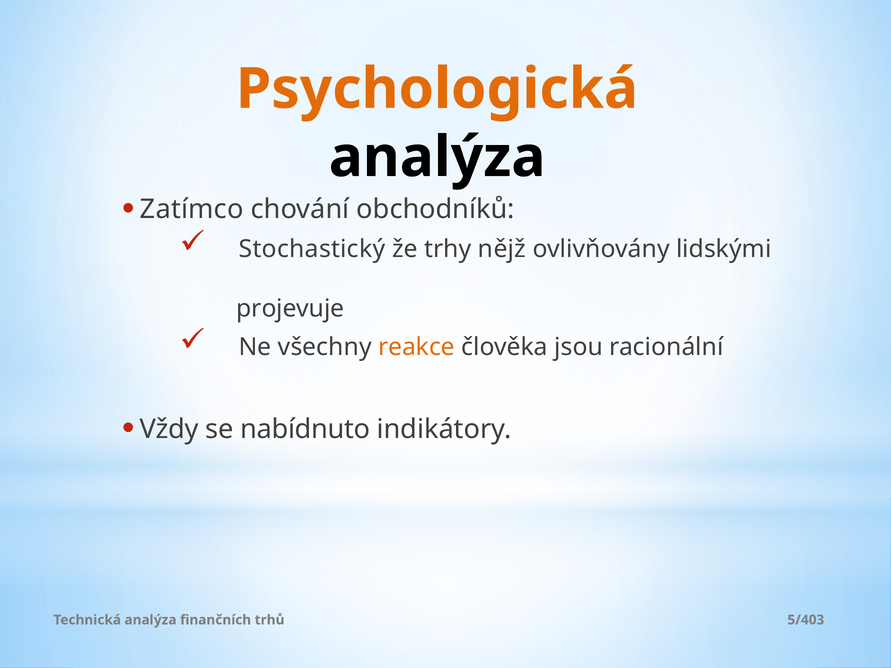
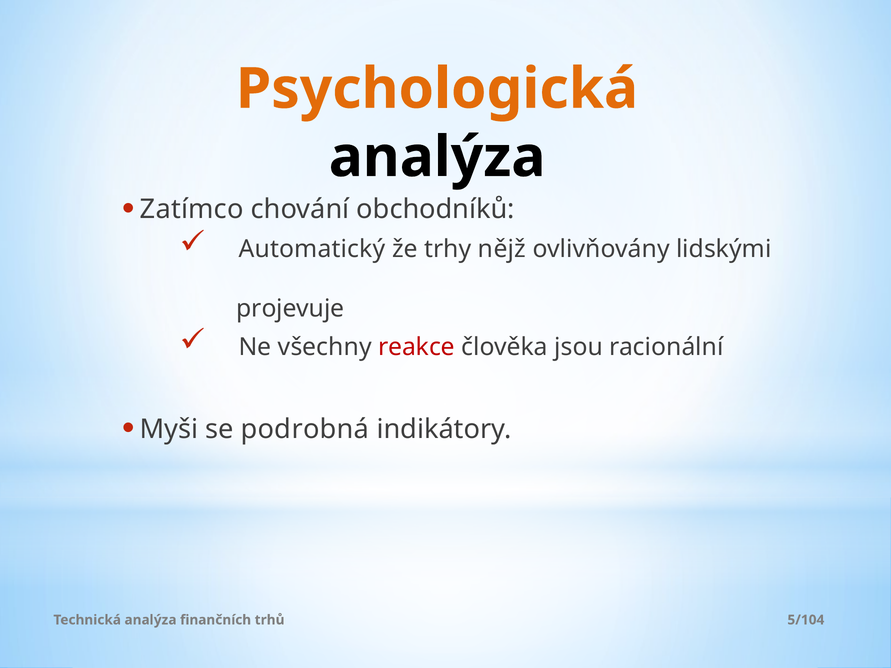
Stochastický: Stochastický -> Automatický
reakce colour: orange -> red
Vždy: Vždy -> Myši
nabídnuto: nabídnuto -> podrobná
5/403: 5/403 -> 5/104
